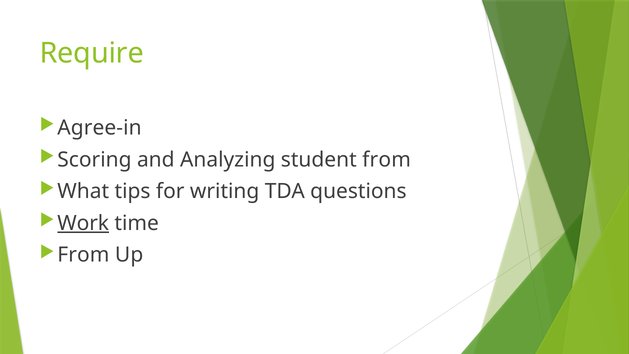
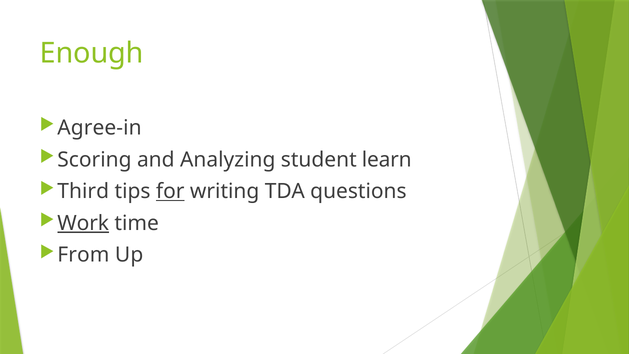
Require: Require -> Enough
student from: from -> learn
What: What -> Third
for underline: none -> present
